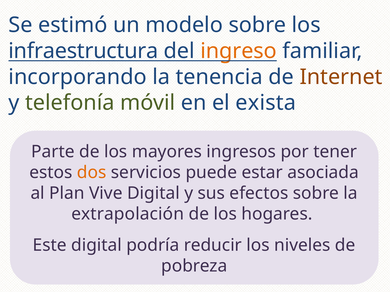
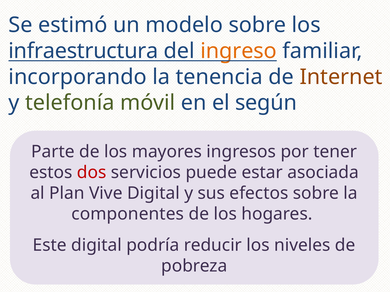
exista: exista -> según
dos colour: orange -> red
extrapolación: extrapolación -> componentes
